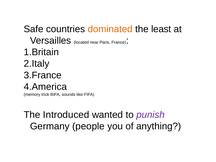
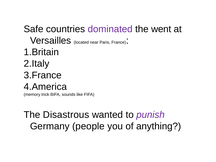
dominated colour: orange -> purple
least: least -> went
Introduced: Introduced -> Disastrous
